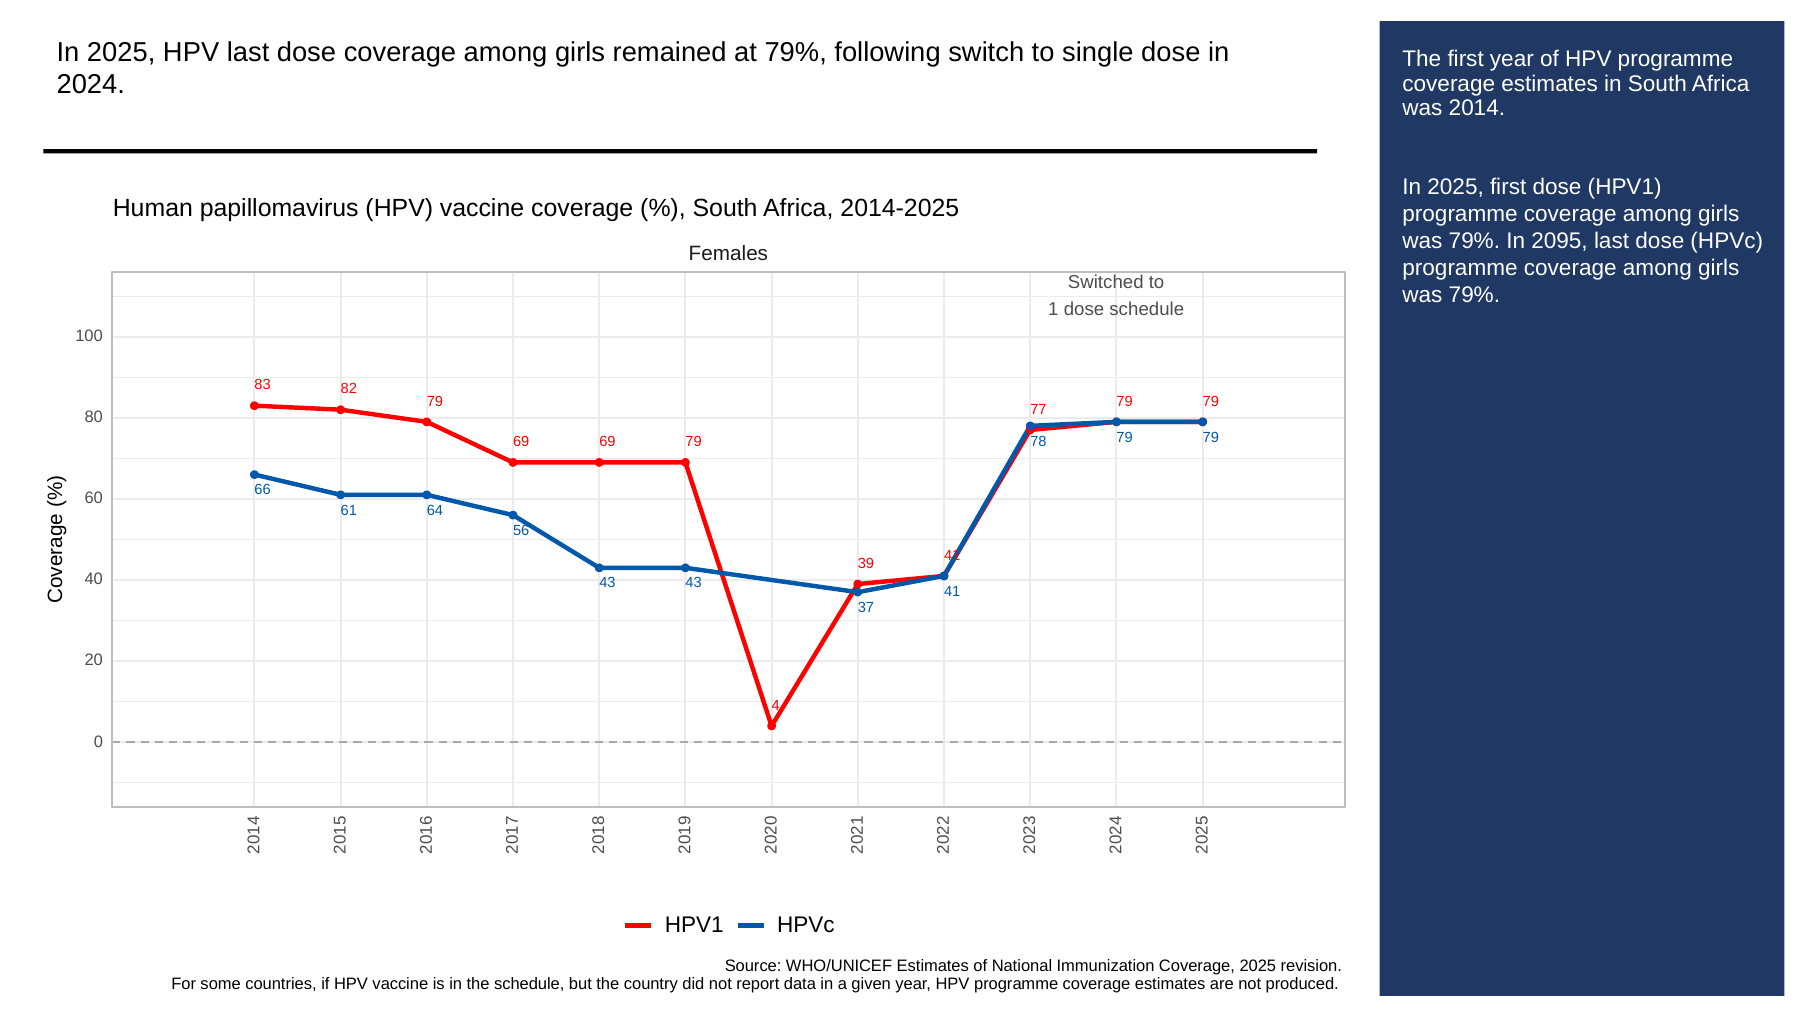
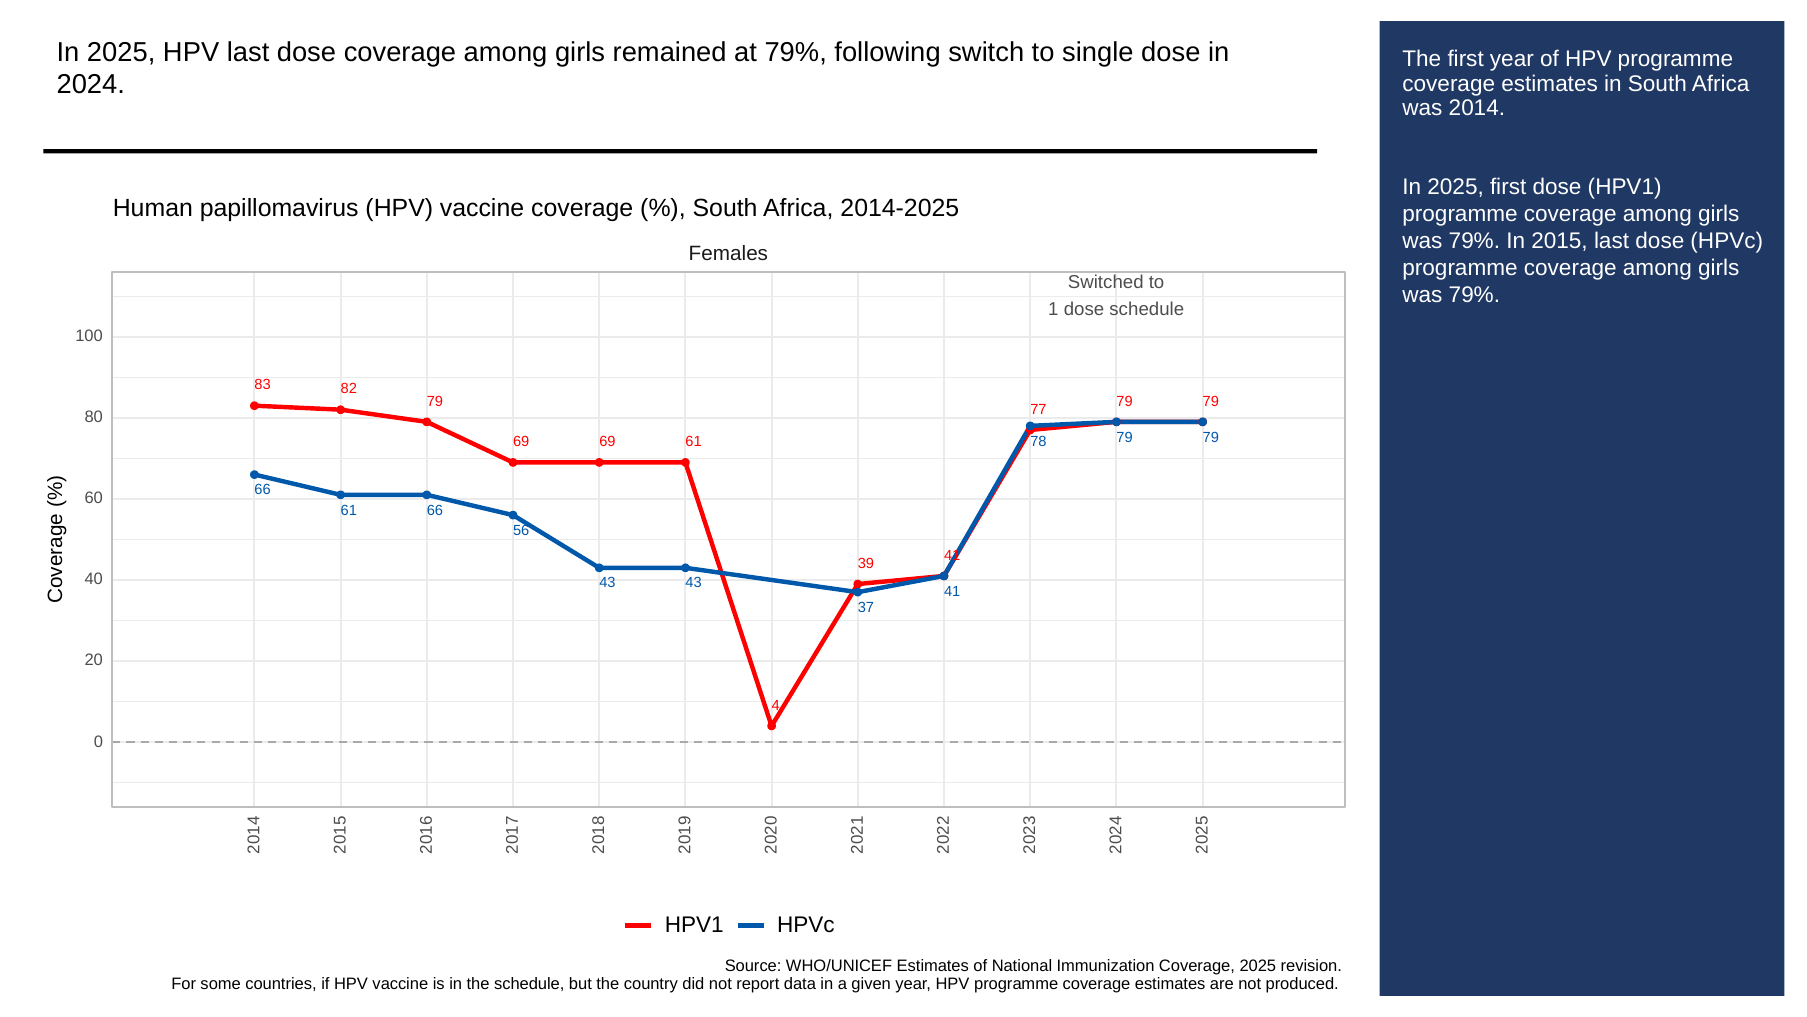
2095: 2095 -> 2015
69 79: 79 -> 61
61 64: 64 -> 66
